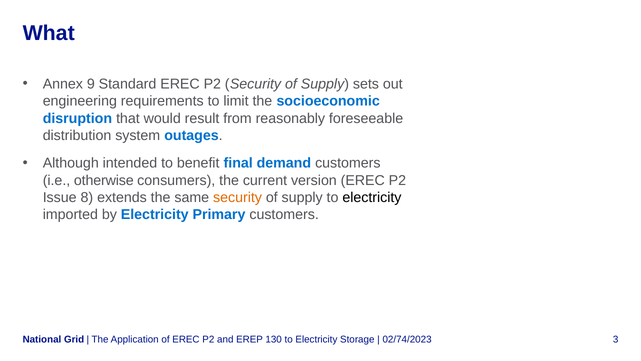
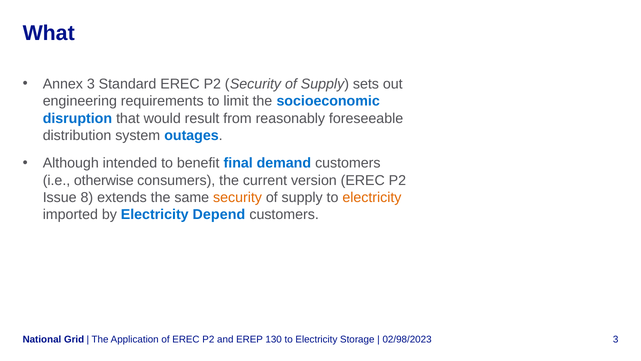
Annex 9: 9 -> 3
electricity at (372, 197) colour: black -> orange
Primary: Primary -> Depend
02/74/2023: 02/74/2023 -> 02/98/2023
